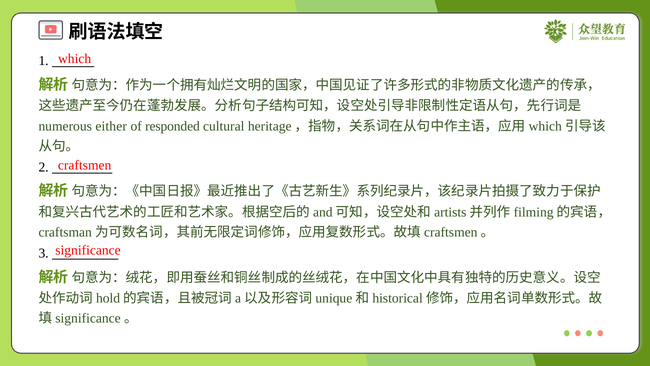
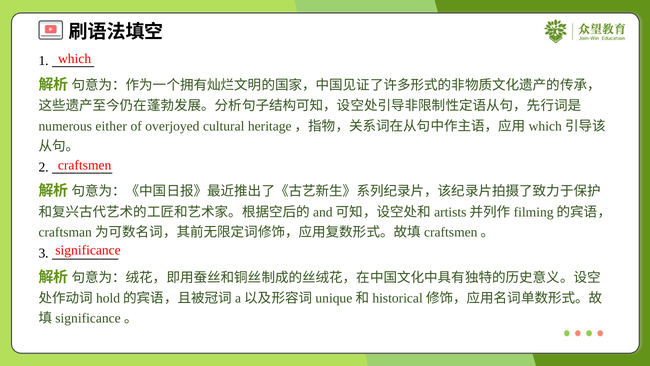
responded: responded -> overjoyed
